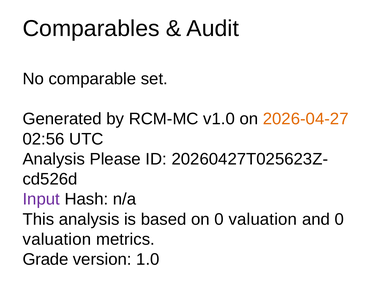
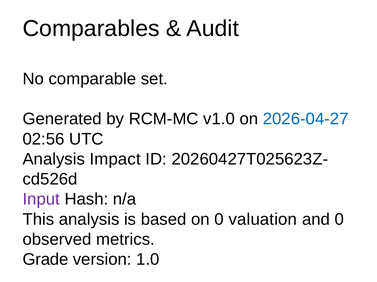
2026-04-27 colour: orange -> blue
Please: Please -> Impact
valuation at (57, 240): valuation -> observed
